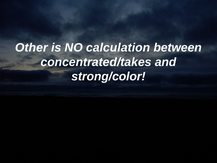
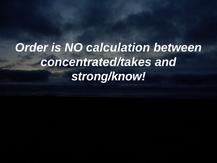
Other: Other -> Order
strong/color: strong/color -> strong/know
